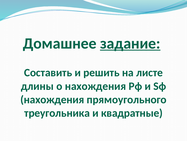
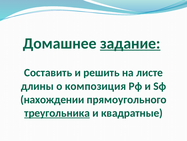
о нахождения: нахождения -> композиция
нахождения at (52, 99): нахождения -> нахождении
треугольника underline: none -> present
